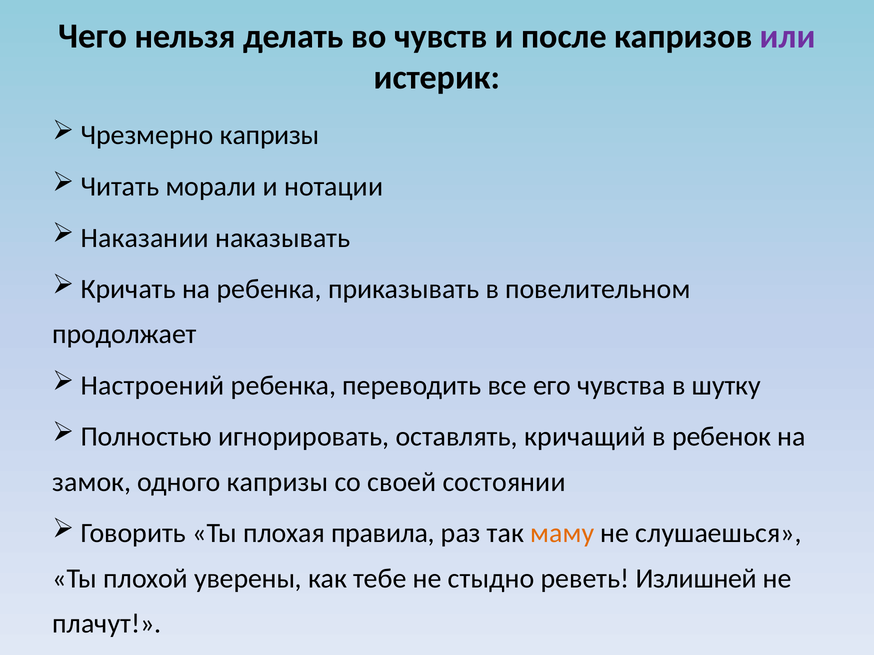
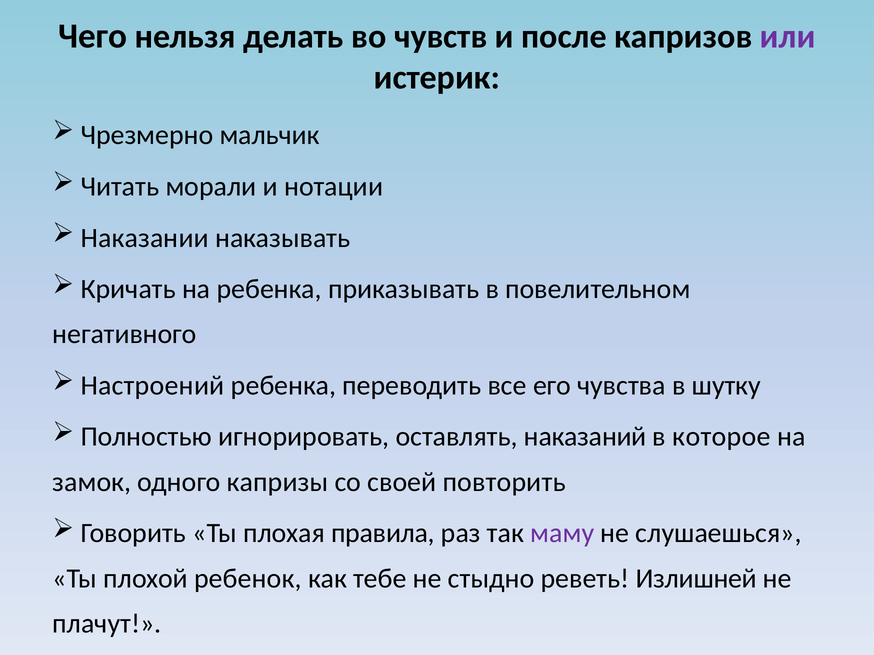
Чрезмерно капризы: капризы -> мальчик
продолжает: продолжает -> негативного
кричащий: кричащий -> наказаний
ребенок: ребенок -> которое
состоянии: состоянии -> повторить
маму colour: orange -> purple
уверены: уверены -> ребенок
